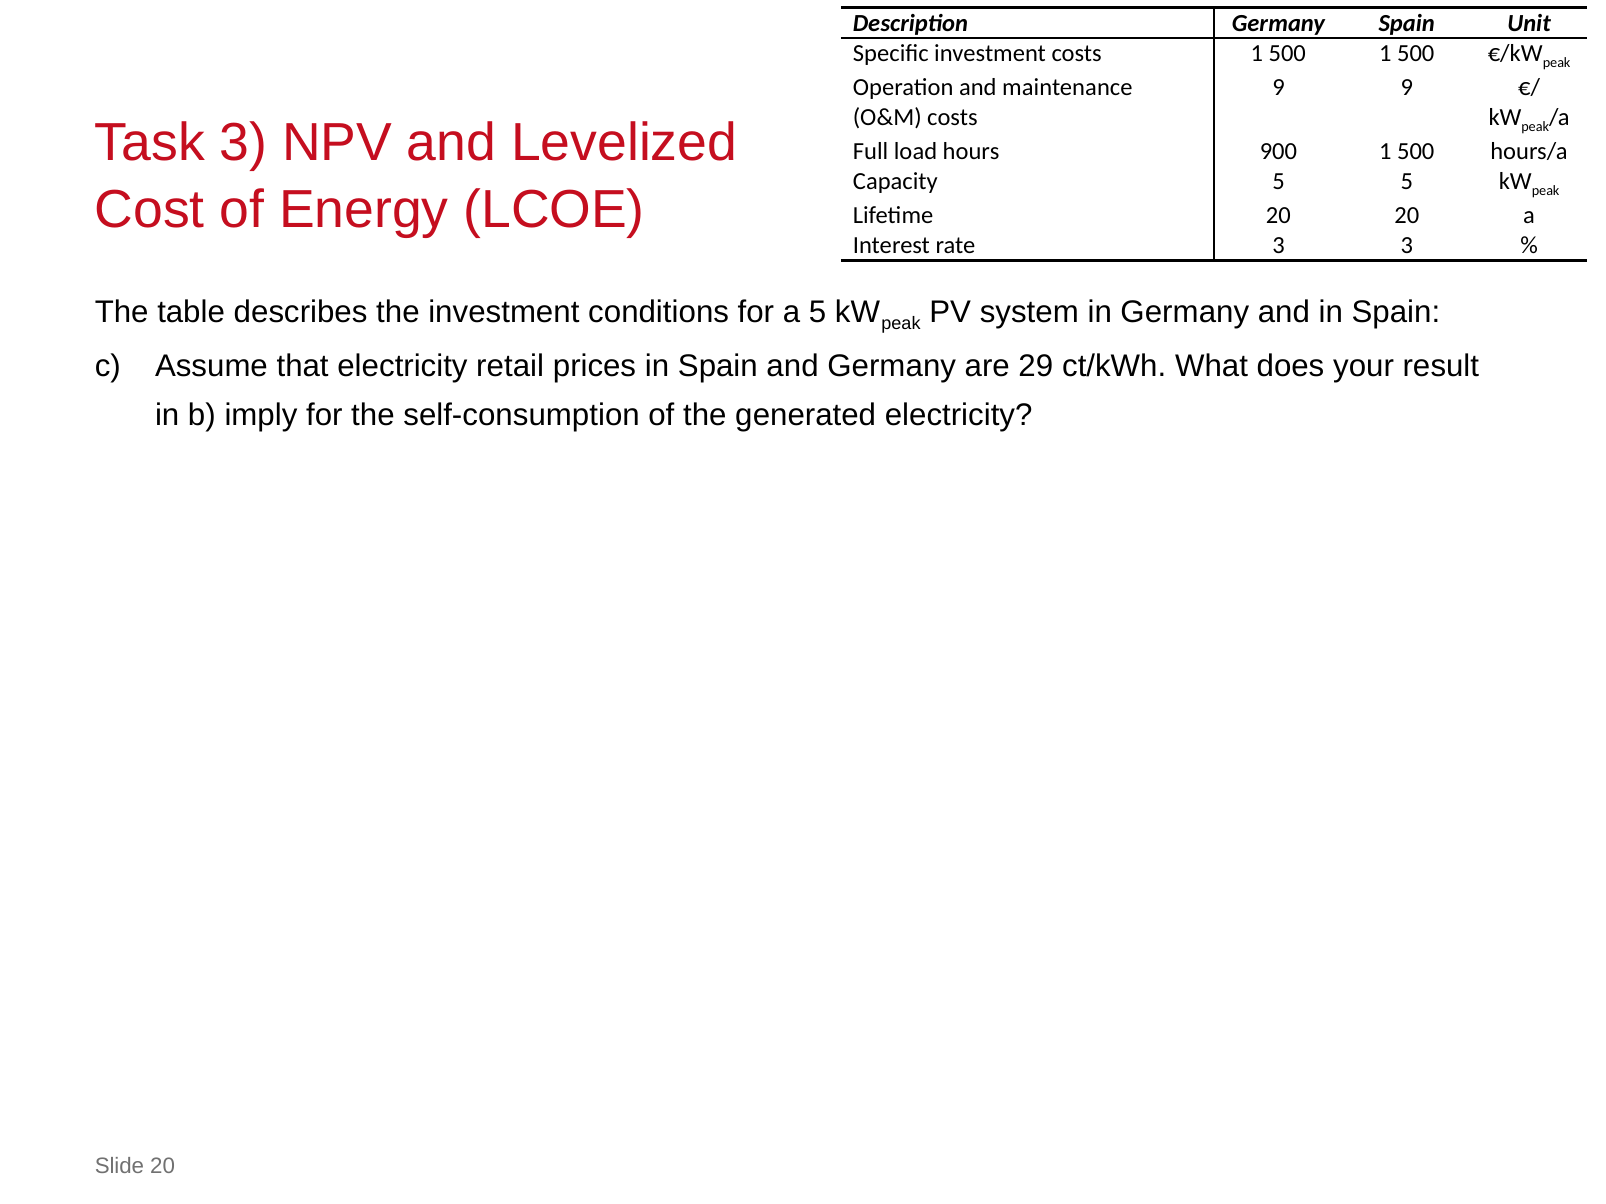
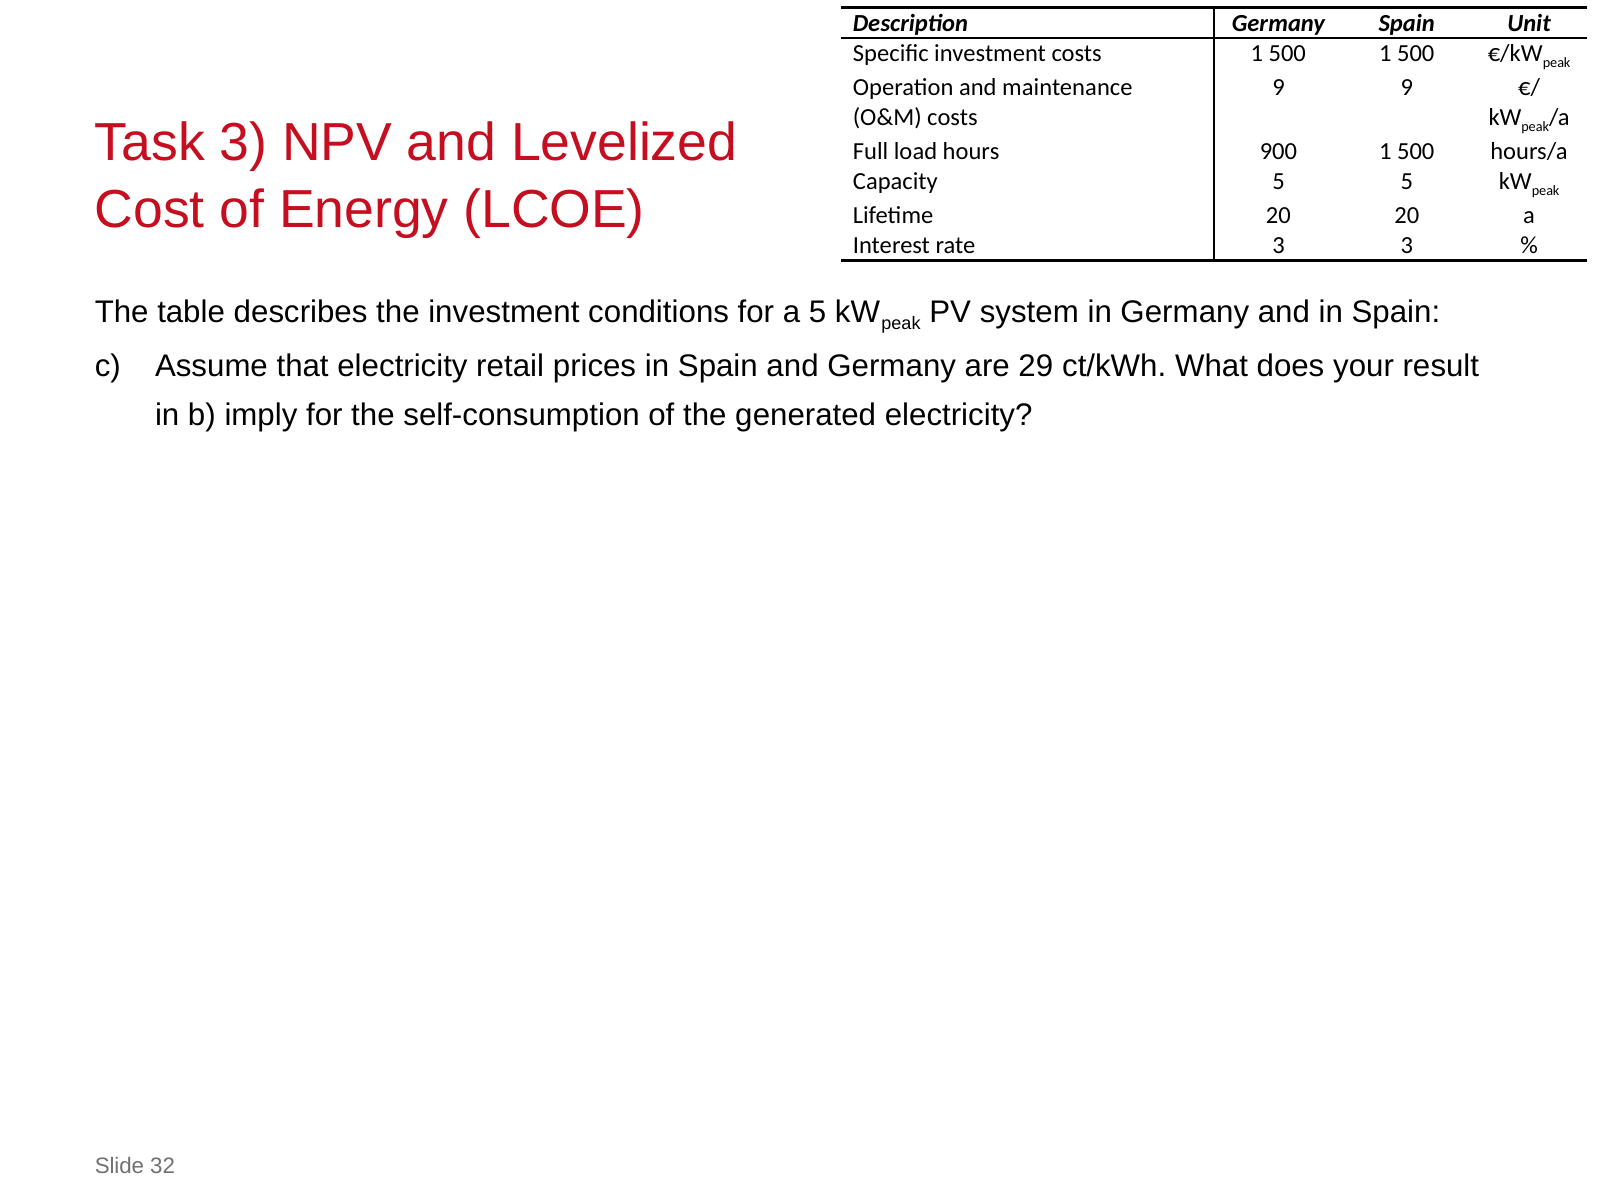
Slide 20: 20 -> 32
